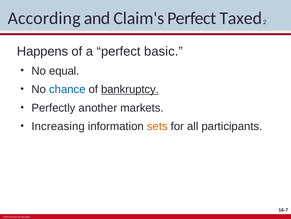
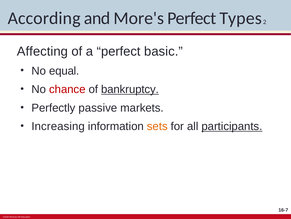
Claim's: Claim's -> More's
Taxed: Taxed -> Types
Happens: Happens -> Affecting
chance colour: blue -> red
another: another -> passive
participants underline: none -> present
